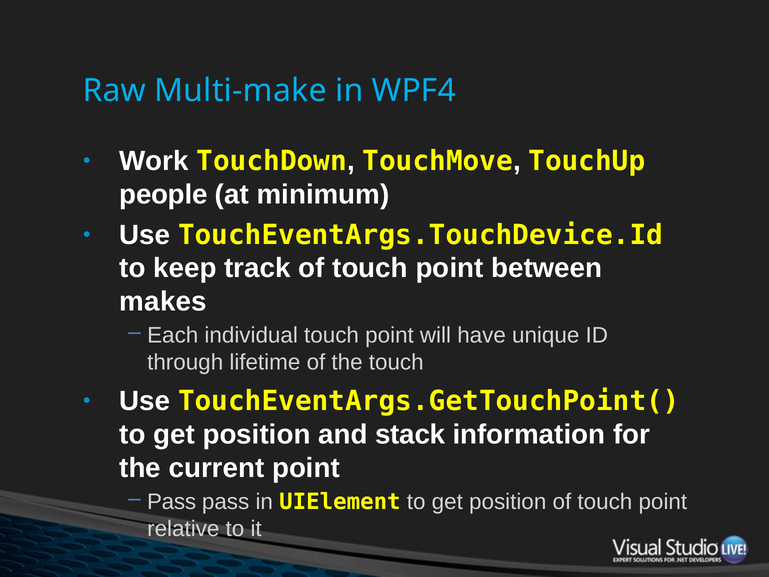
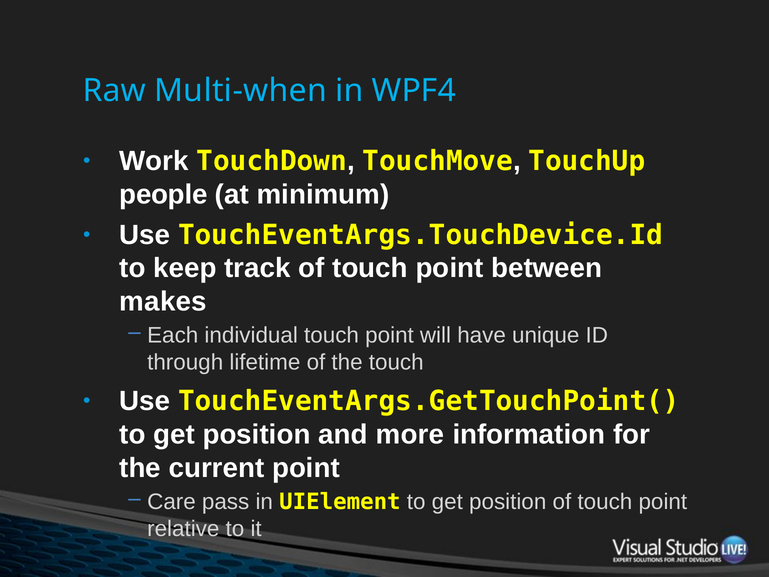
Multi-make: Multi-make -> Multi-when
stack: stack -> more
Pass at (172, 502): Pass -> Care
